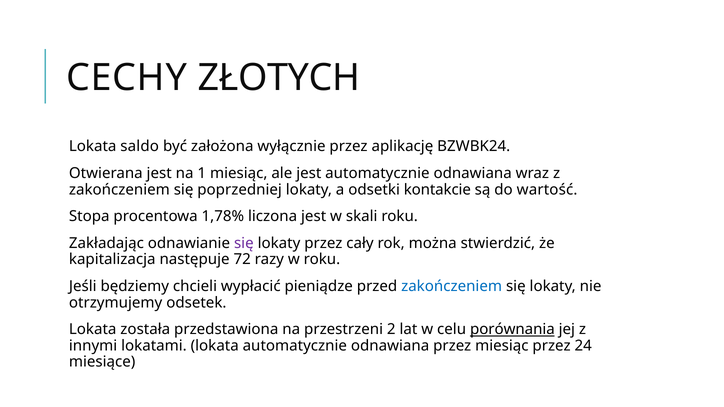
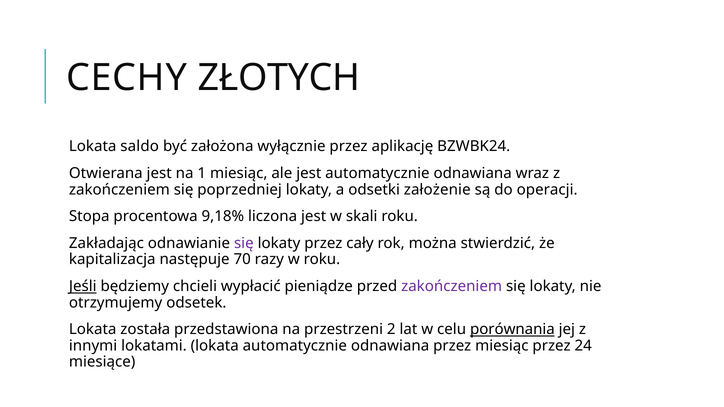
kontakcie: kontakcie -> założenie
wartość: wartość -> operacji
1,78%: 1,78% -> 9,18%
72: 72 -> 70
Jeśli underline: none -> present
zakończeniem at (452, 287) colour: blue -> purple
